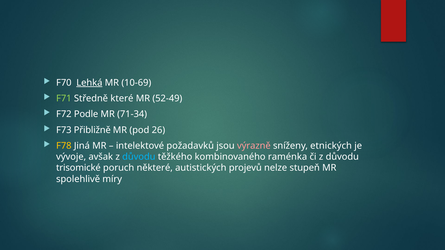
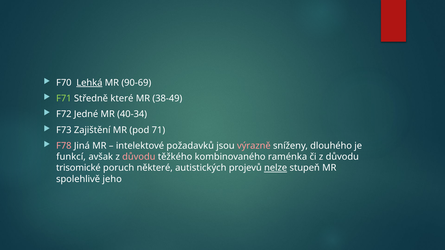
10-69: 10-69 -> 90-69
52-49: 52-49 -> 38-49
Podle: Podle -> Jedné
71-34: 71-34 -> 40-34
Přibližně: Přibližně -> Zajištění
26: 26 -> 71
F78 colour: yellow -> pink
etnických: etnických -> dlouhého
vývoje: vývoje -> funkcí
důvodu at (139, 157) colour: light blue -> pink
nelze underline: none -> present
míry: míry -> jeho
